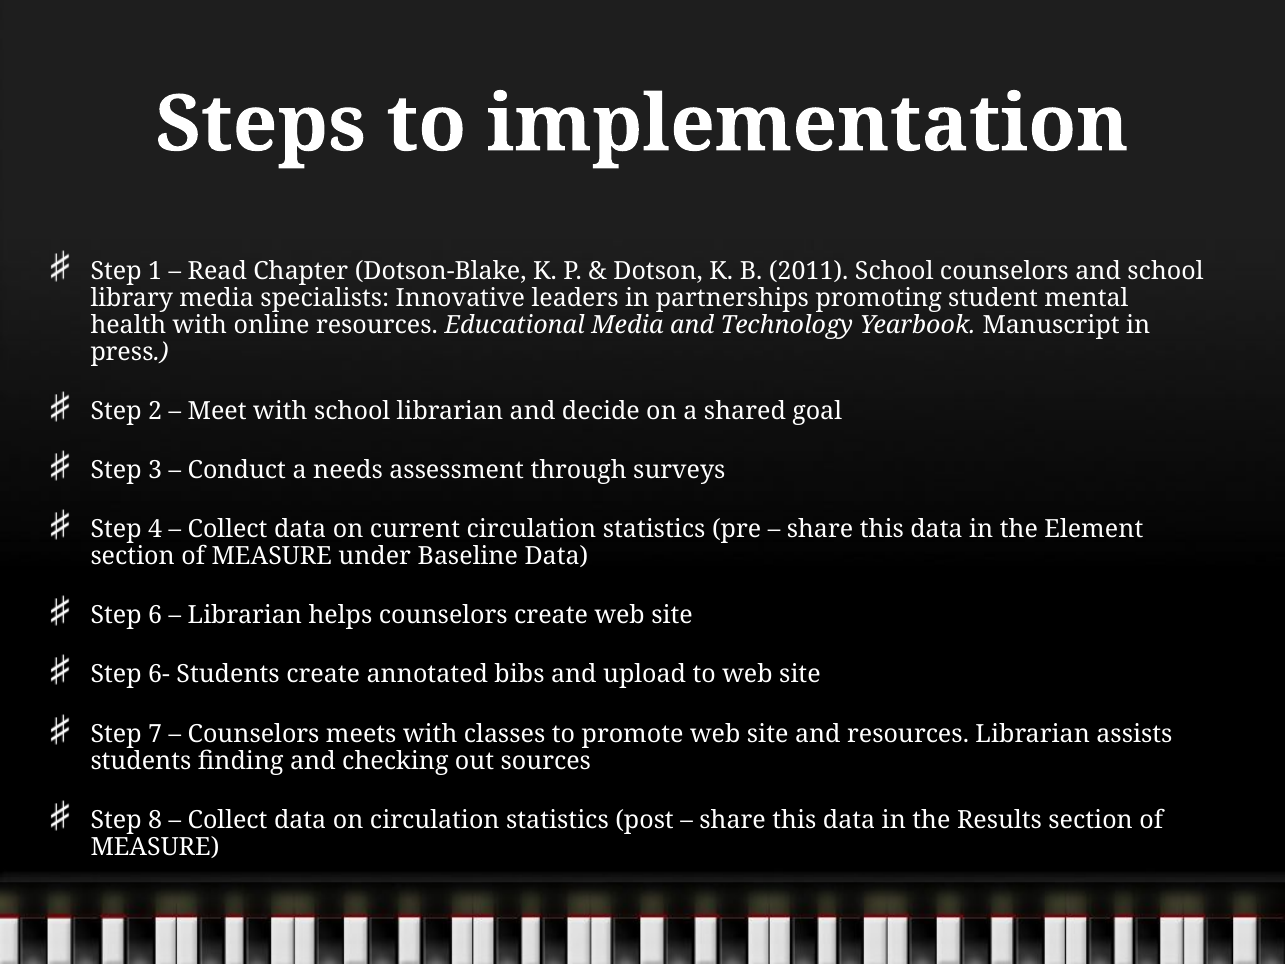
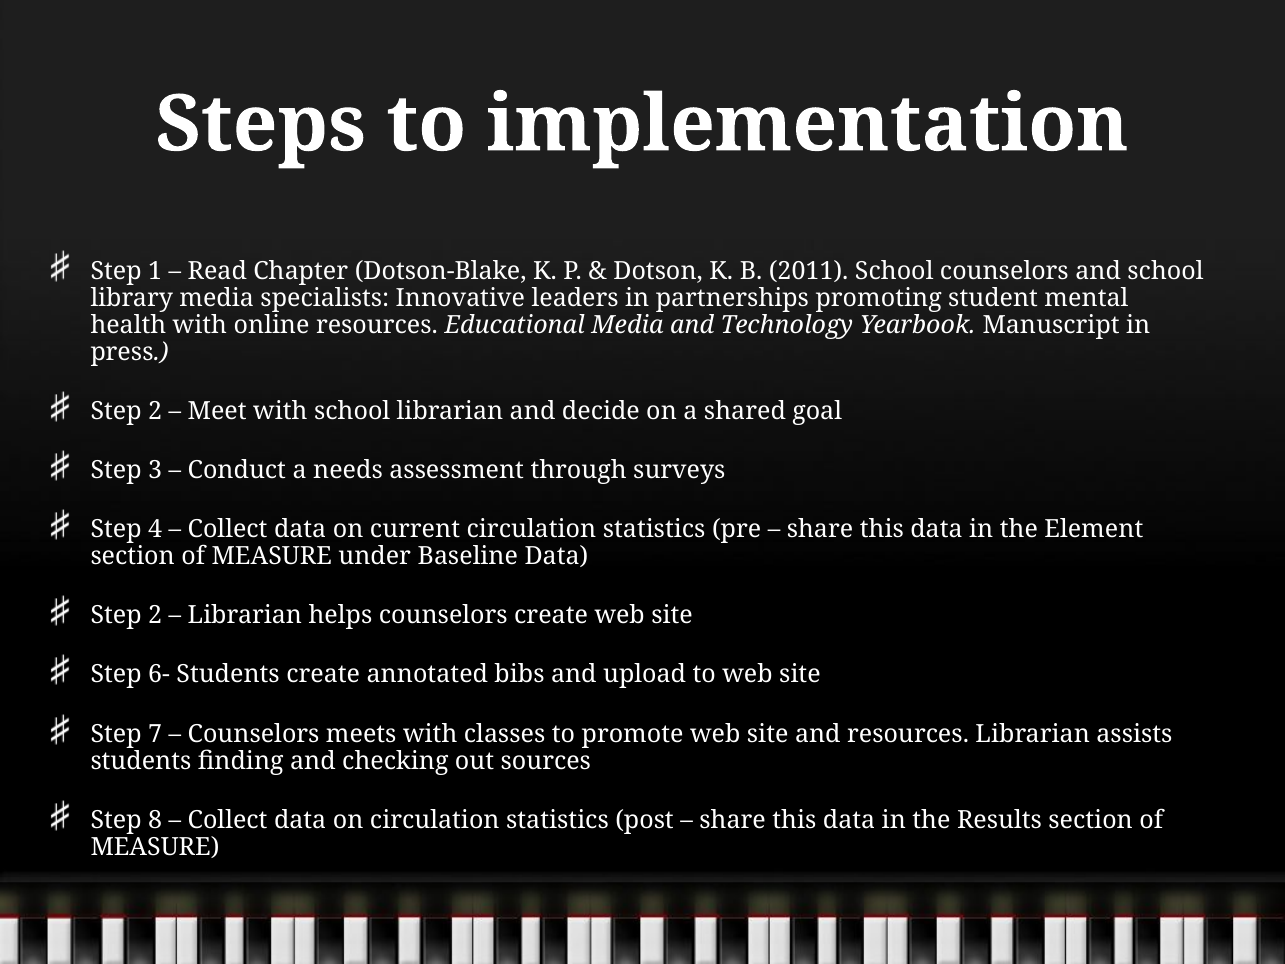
6 at (155, 615): 6 -> 2
